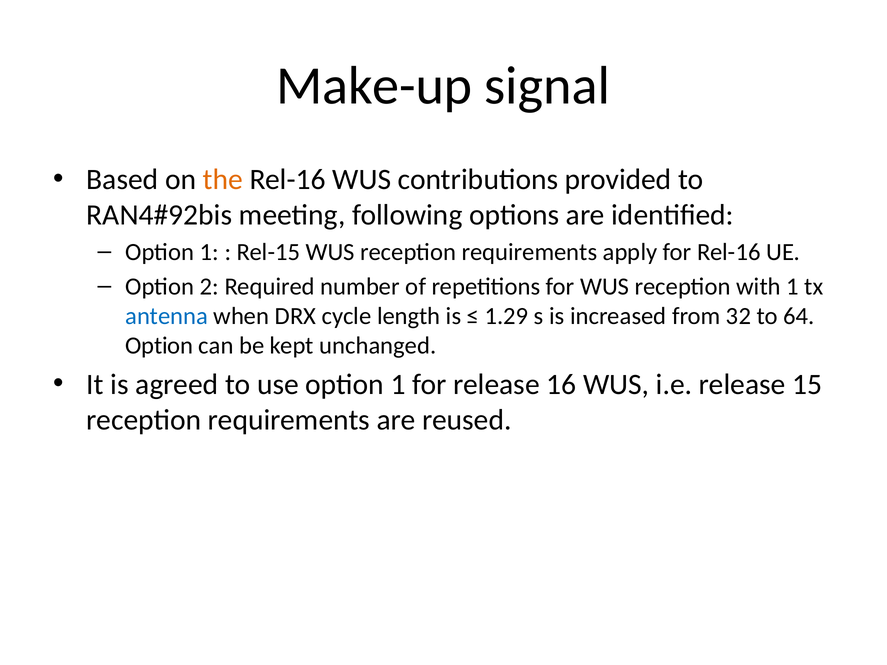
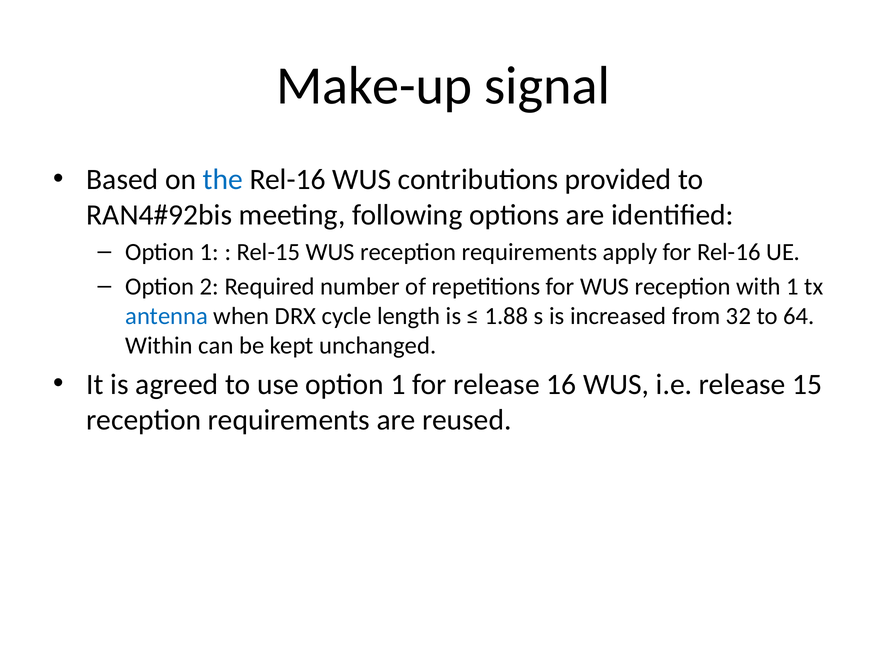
the colour: orange -> blue
1.29: 1.29 -> 1.88
Option at (159, 346): Option -> Within
